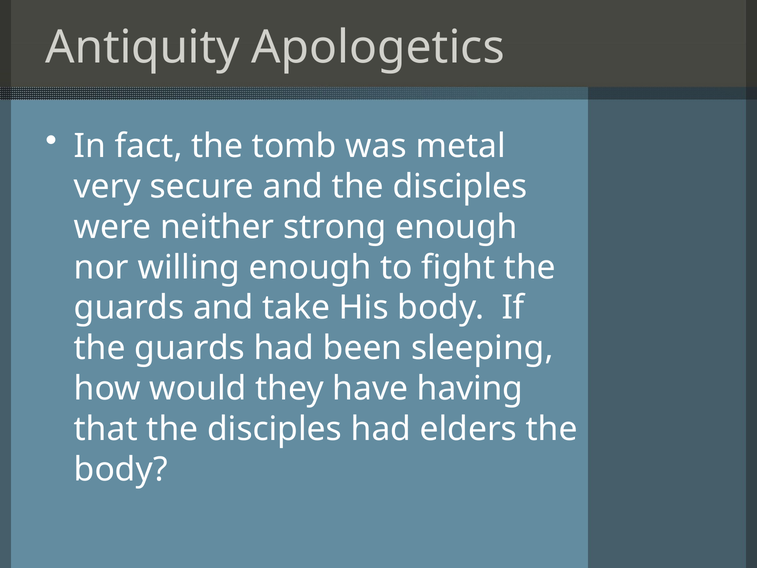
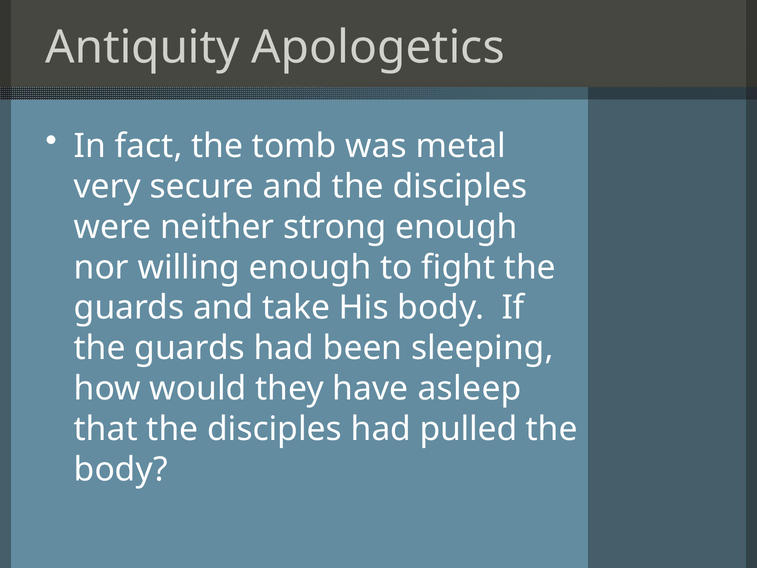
having: having -> asleep
elders: elders -> pulled
